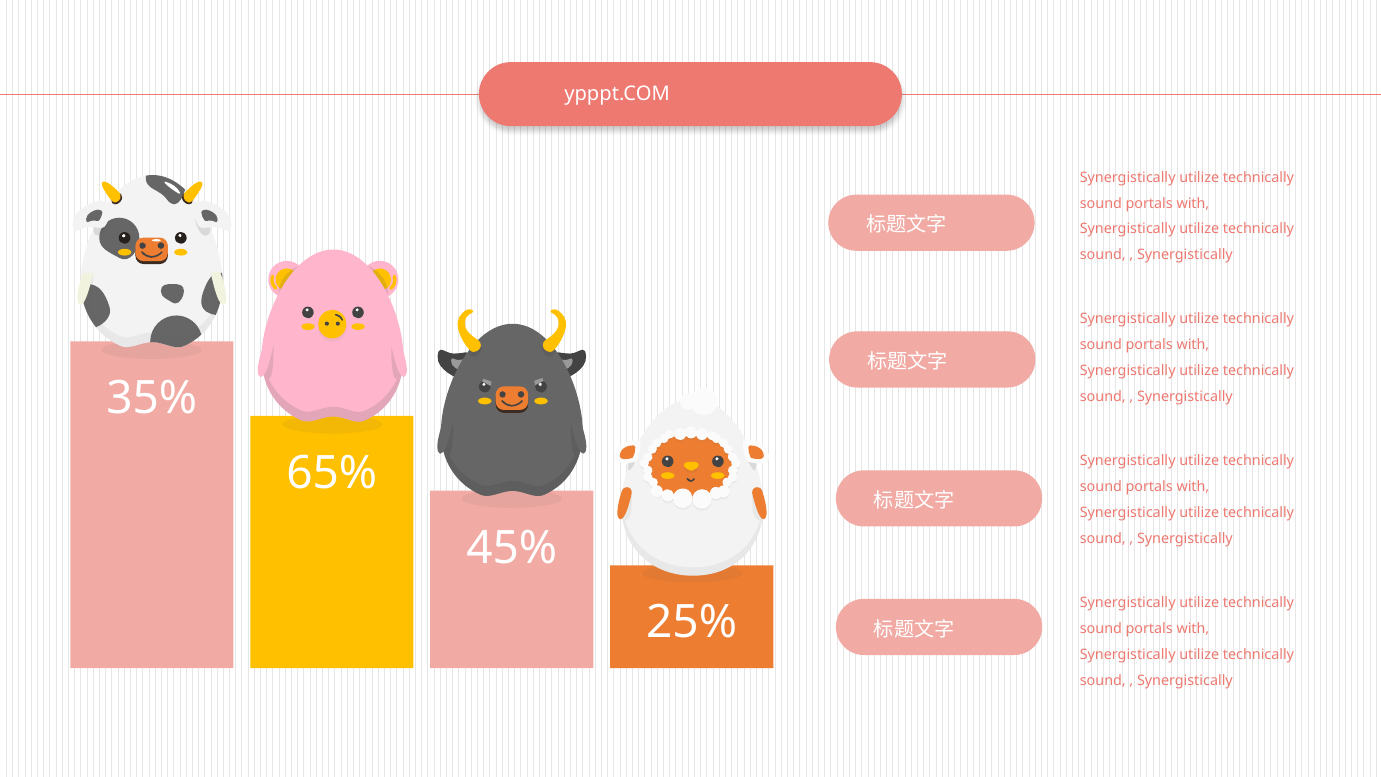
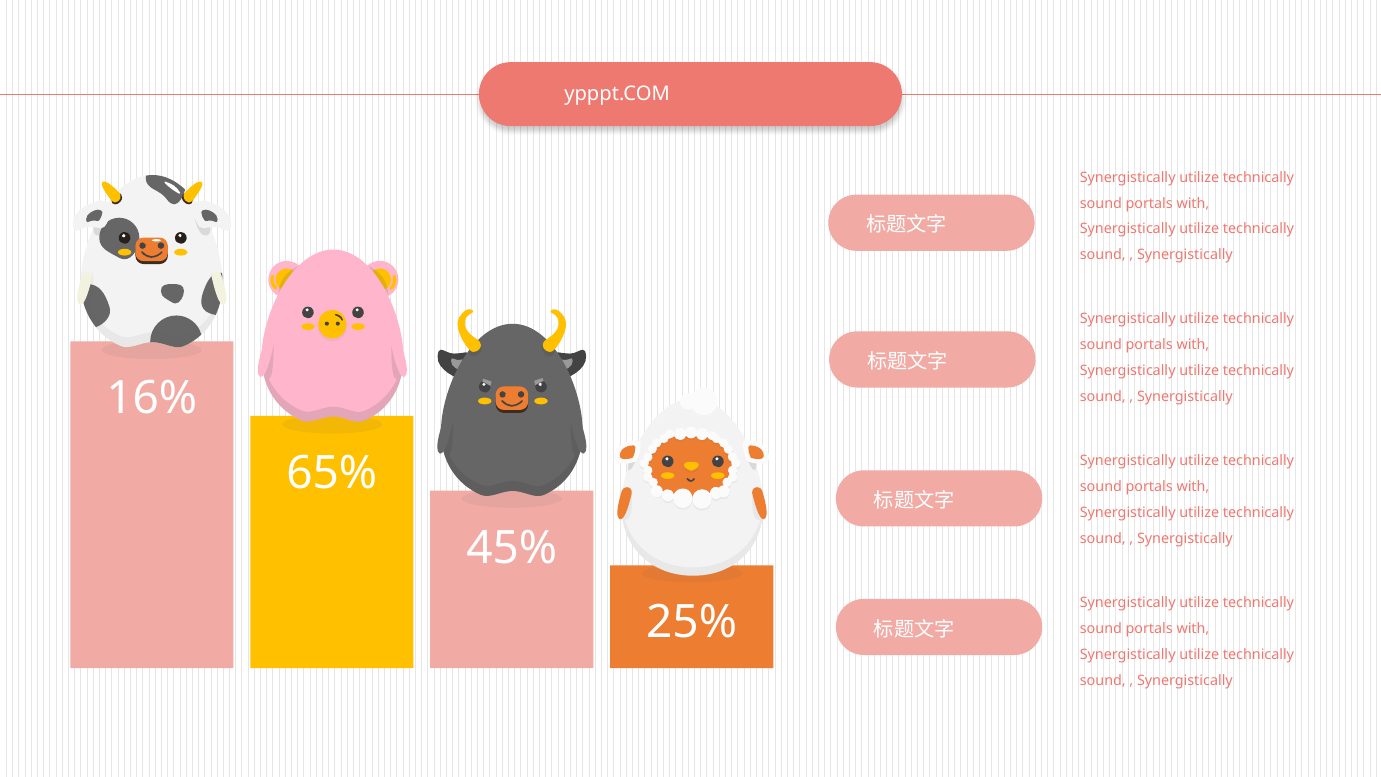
35%: 35% -> 16%
